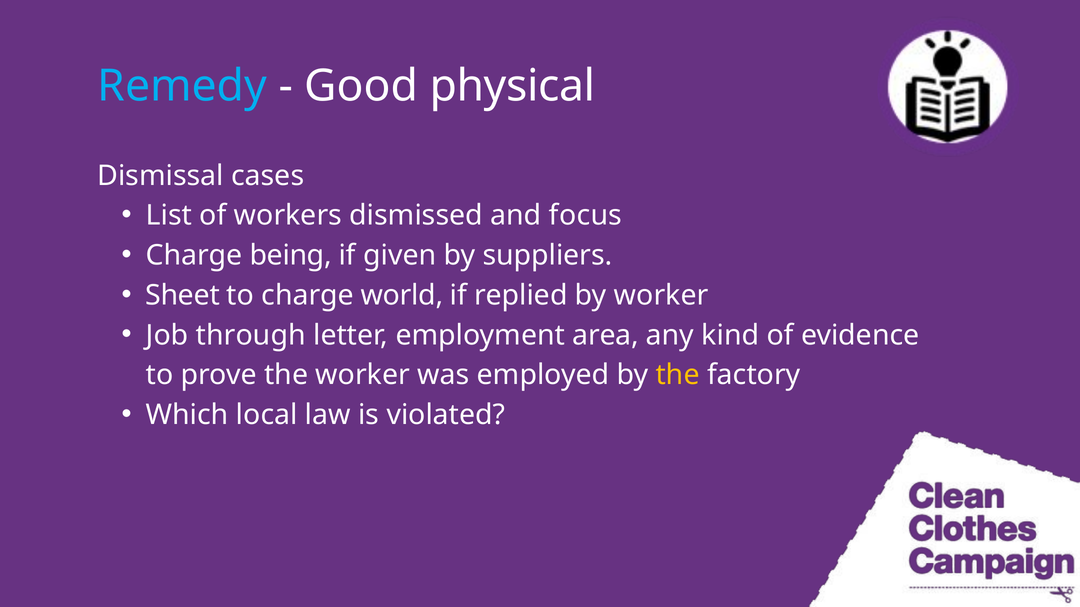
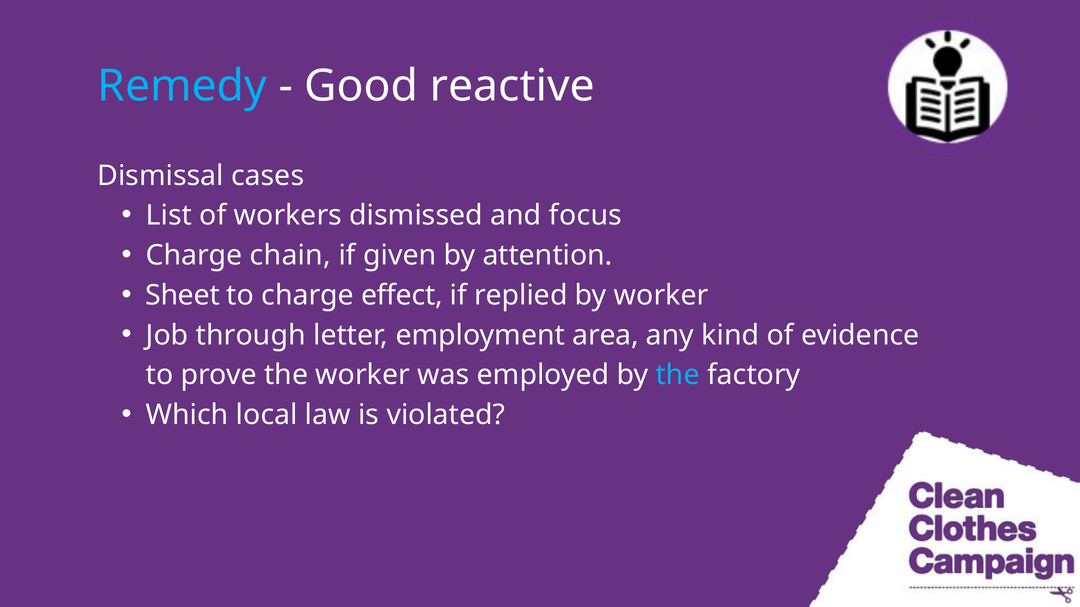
physical: physical -> reactive
being: being -> chain
suppliers: suppliers -> attention
world: world -> effect
the at (678, 375) colour: yellow -> light blue
